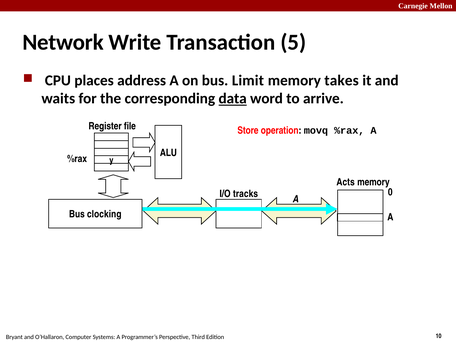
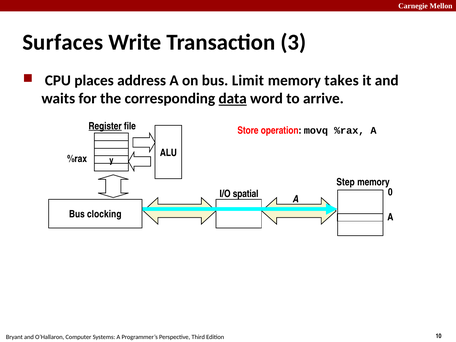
Network: Network -> Surfaces
5: 5 -> 3
Register underline: none -> present
Acts: Acts -> Step
tracks: tracks -> spatial
